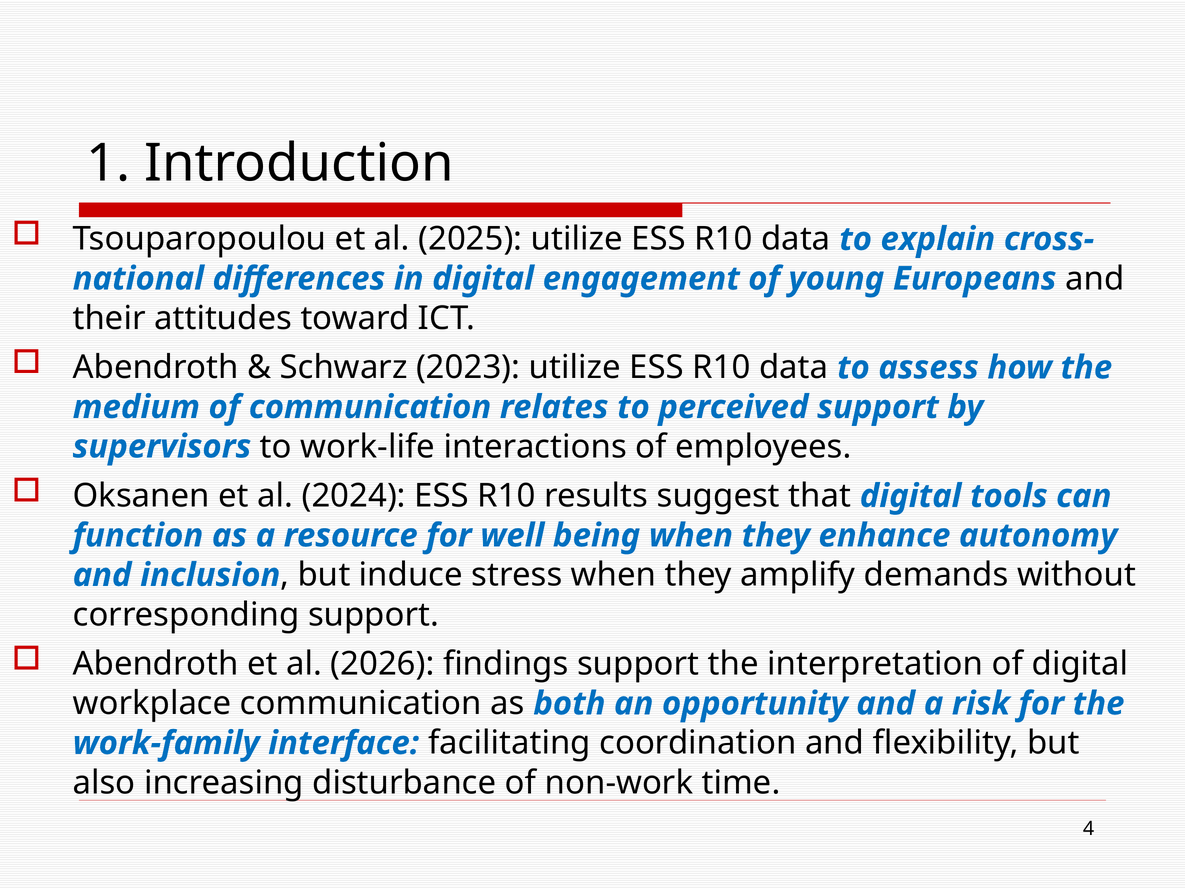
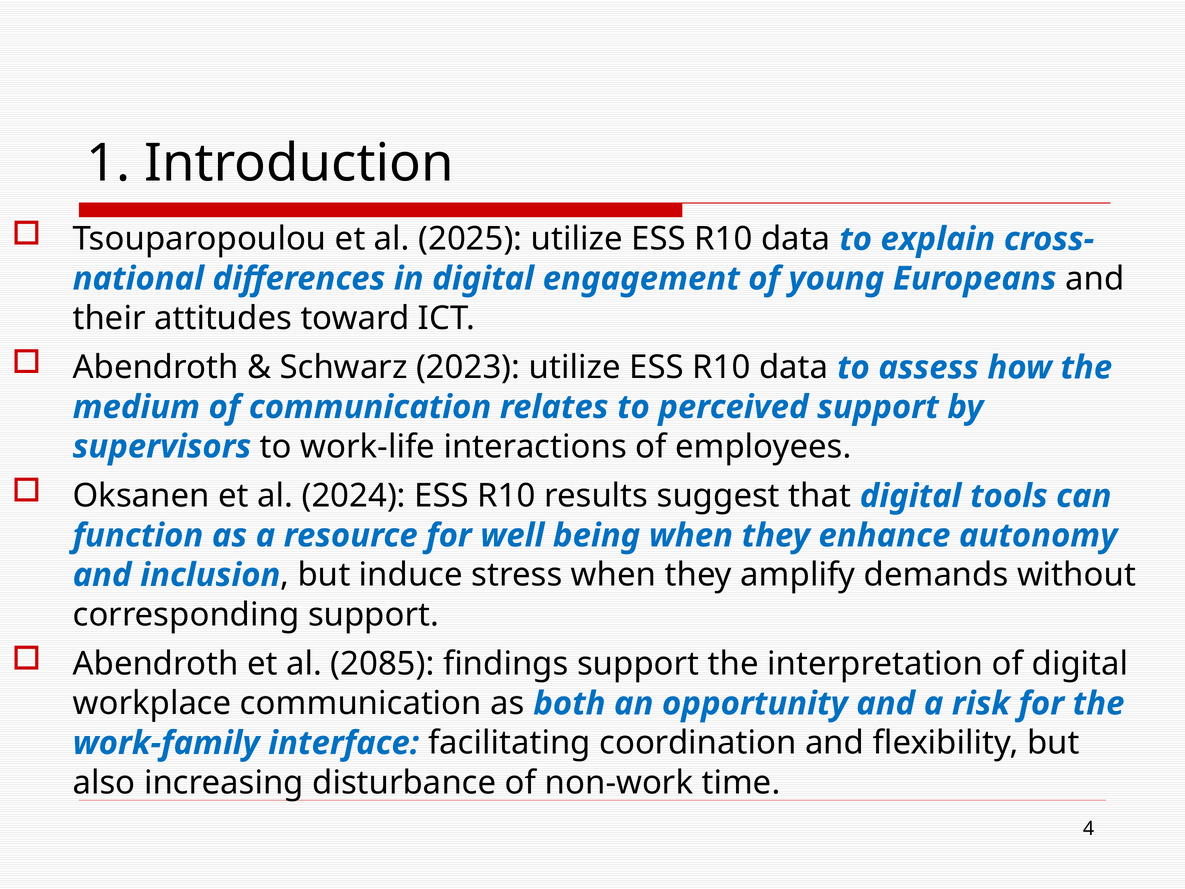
2026: 2026 -> 2085
